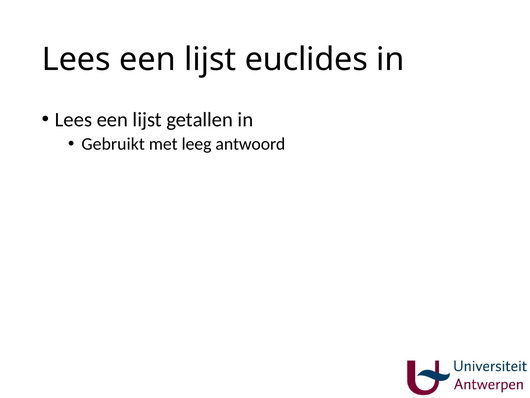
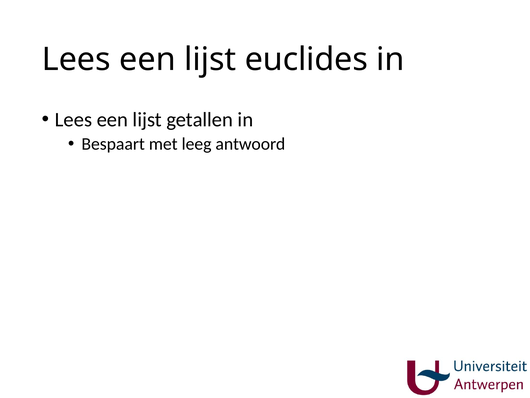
Gebruikt: Gebruikt -> Bespaart
